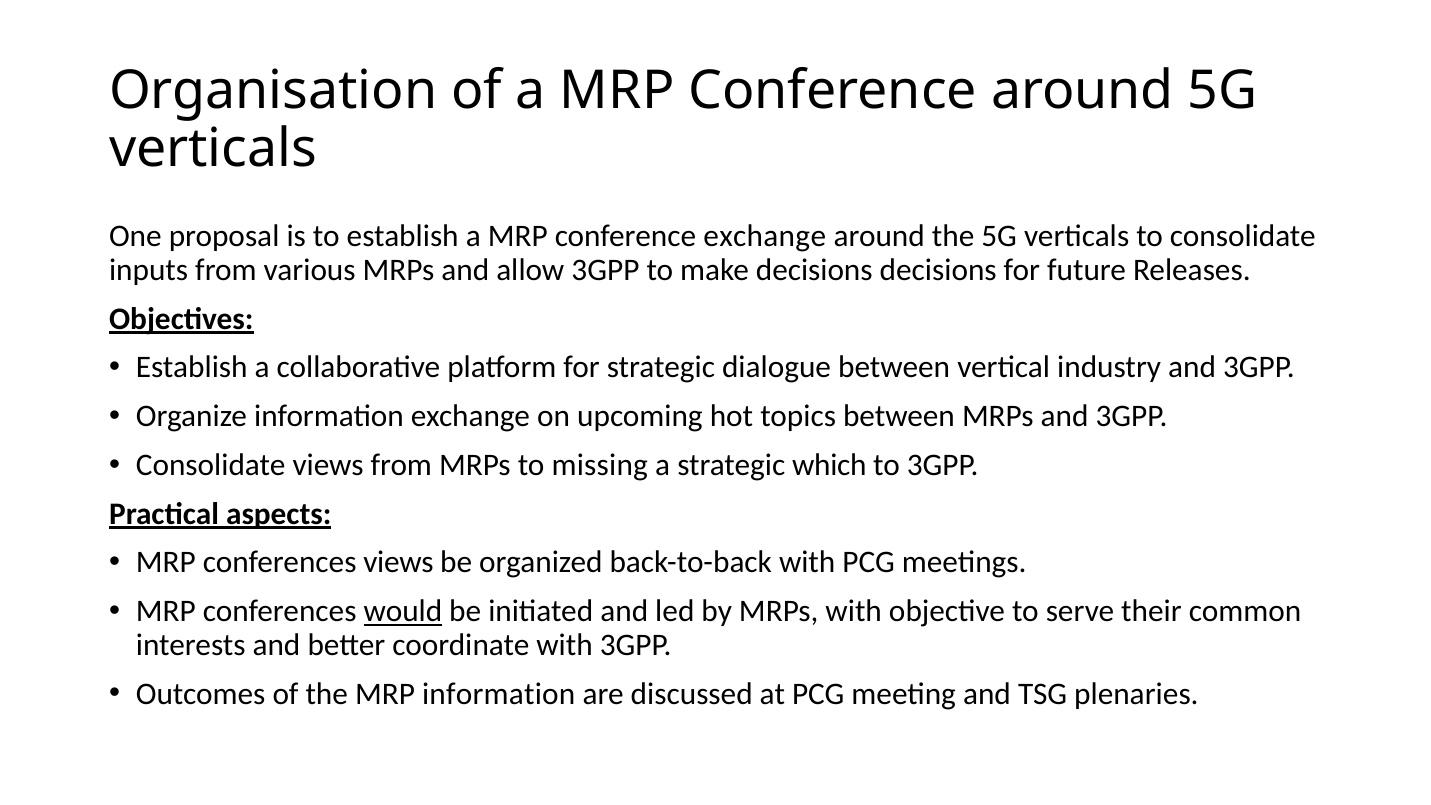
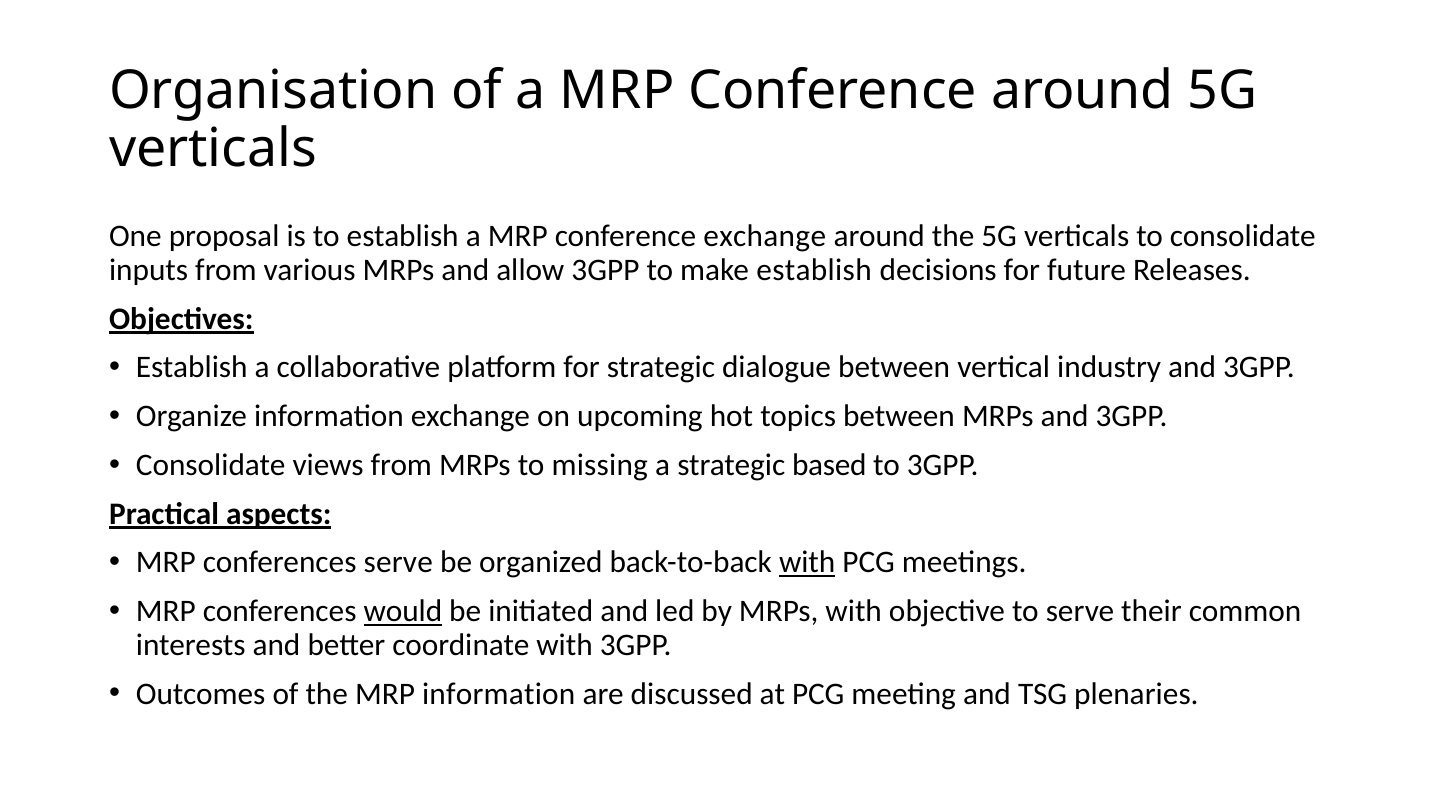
make decisions: decisions -> establish
which: which -> based
conferences views: views -> serve
with at (807, 562) underline: none -> present
